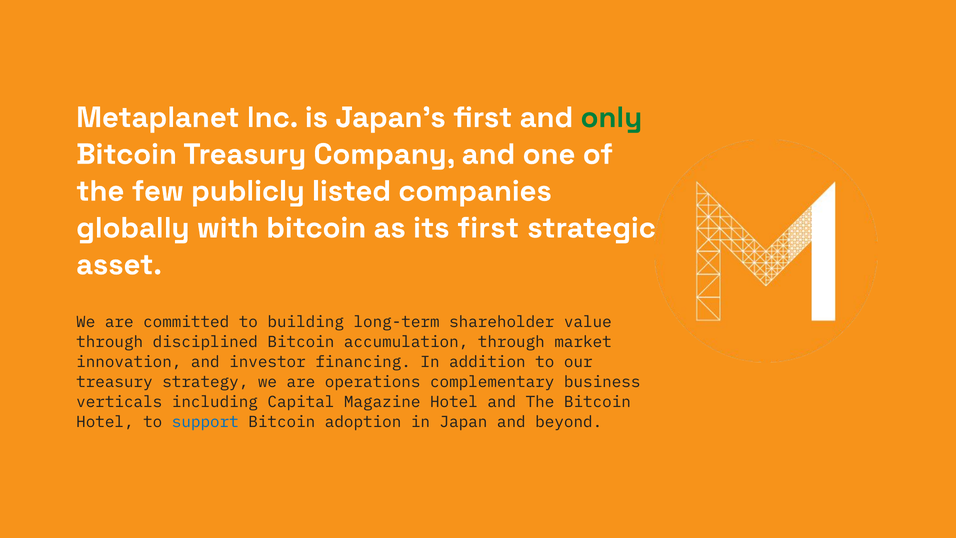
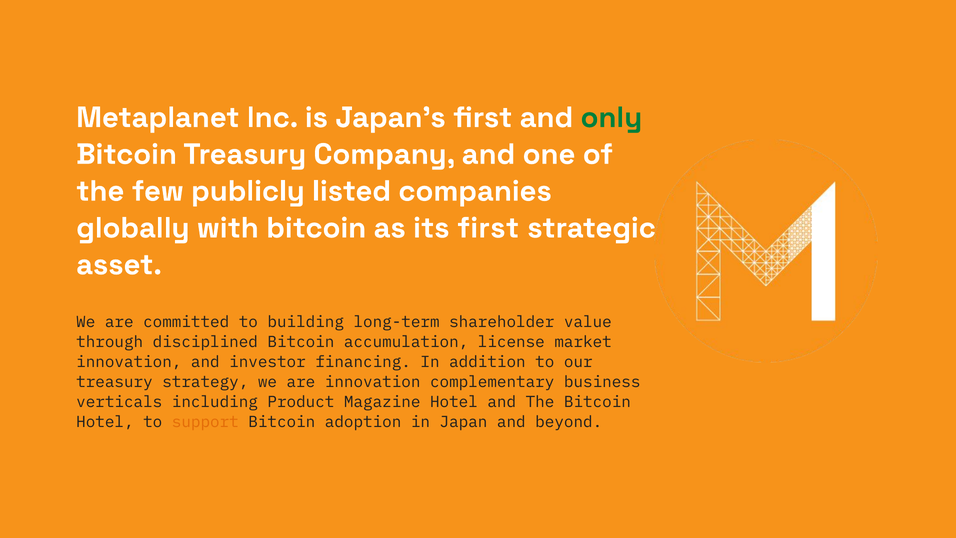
accumulation through: through -> license
are operations: operations -> innovation
Capital: Capital -> Product
support colour: blue -> orange
